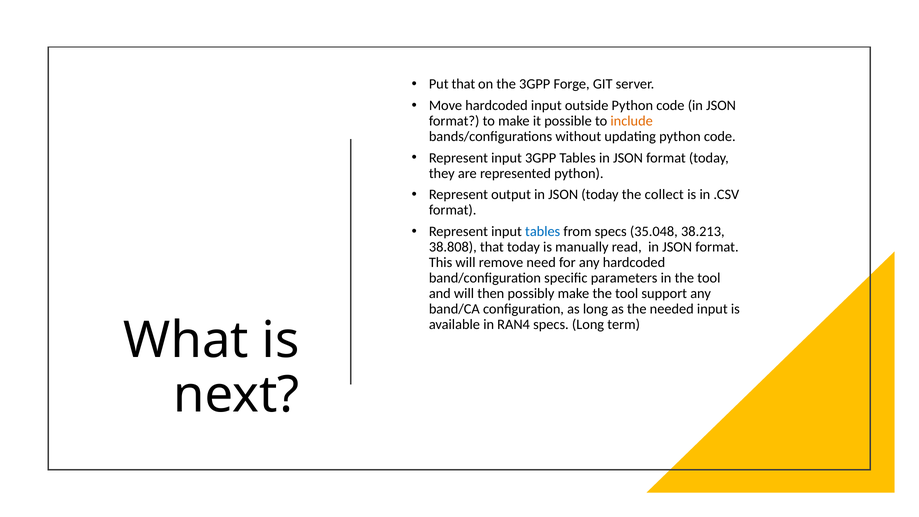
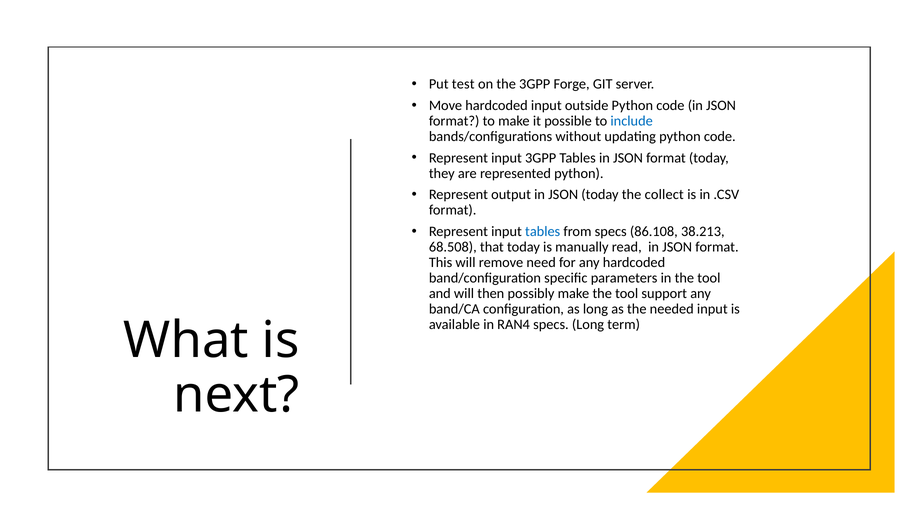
Put that: that -> test
include colour: orange -> blue
35.048: 35.048 -> 86.108
38.808: 38.808 -> 68.508
